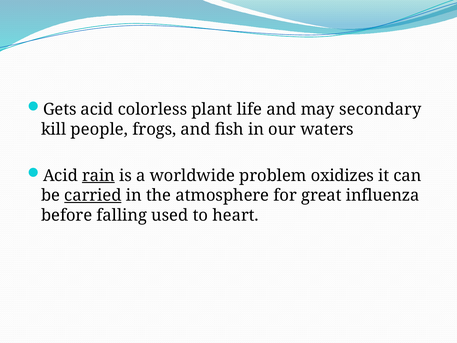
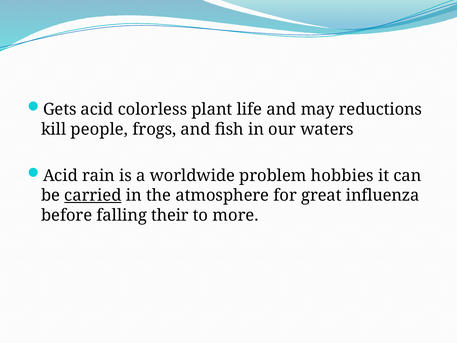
secondary: secondary -> reductions
rain underline: present -> none
oxidizes: oxidizes -> hobbies
used: used -> their
heart: heart -> more
